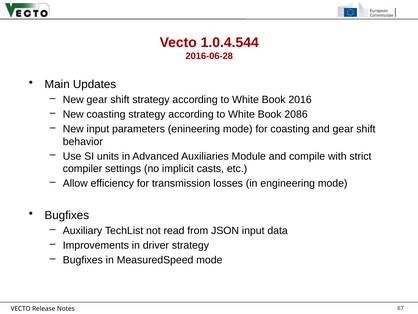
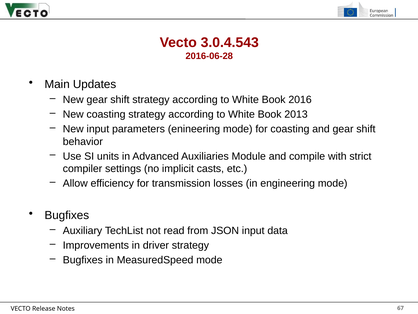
1.0.4.544: 1.0.4.544 -> 3.0.4.543
2086: 2086 -> 2013
